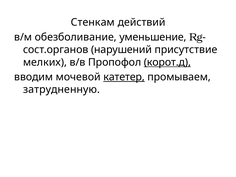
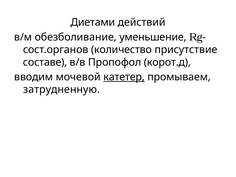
Стенкам: Стенкам -> Диетами
нарушений: нарушений -> количество
мелких: мелких -> составе
корот.д underline: present -> none
